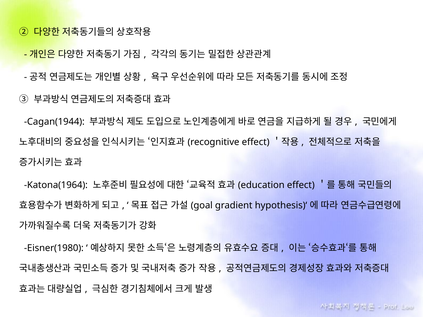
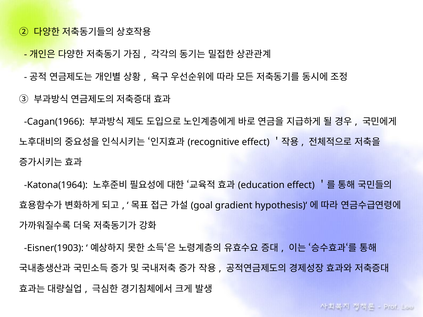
Cagan(1944: Cagan(1944 -> Cagan(1966
Eisner(1980: Eisner(1980 -> Eisner(1903
